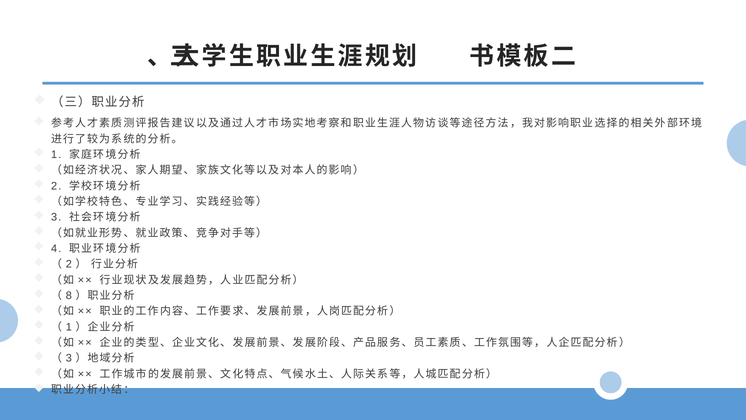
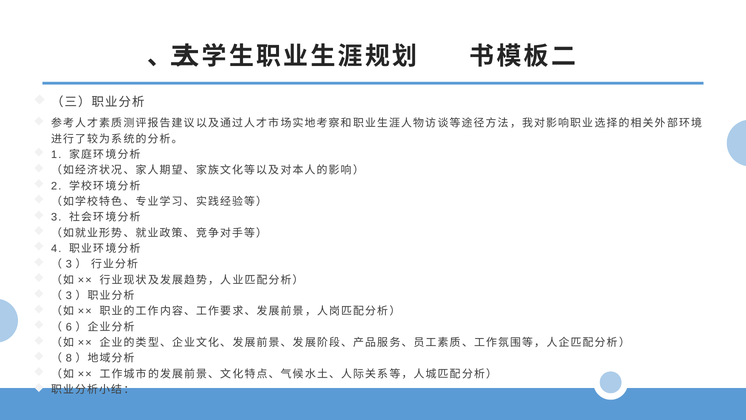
2 at (69, 264): 2 -> 3
8 at (69, 295): 8 -> 3
1 at (69, 327): 1 -> 6
3 at (69, 358): 3 -> 8
